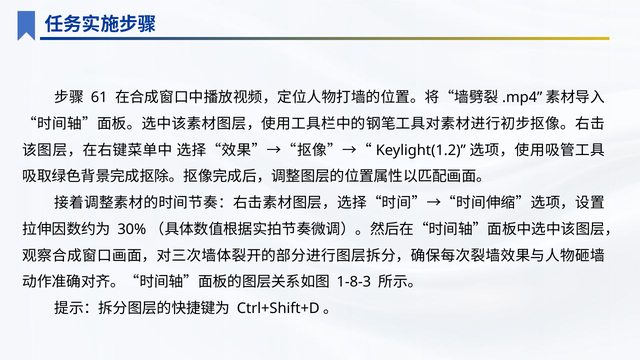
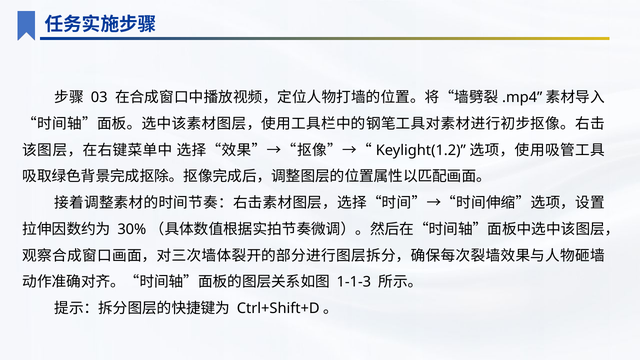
61: 61 -> 03
1-8-3: 1-8-3 -> 1-1-3
